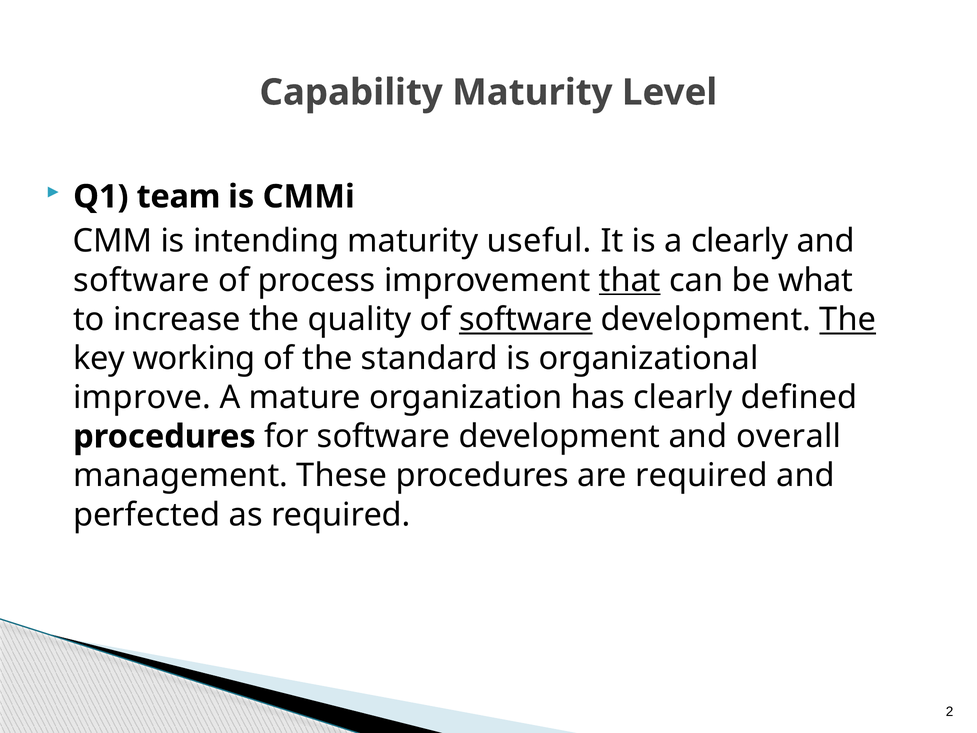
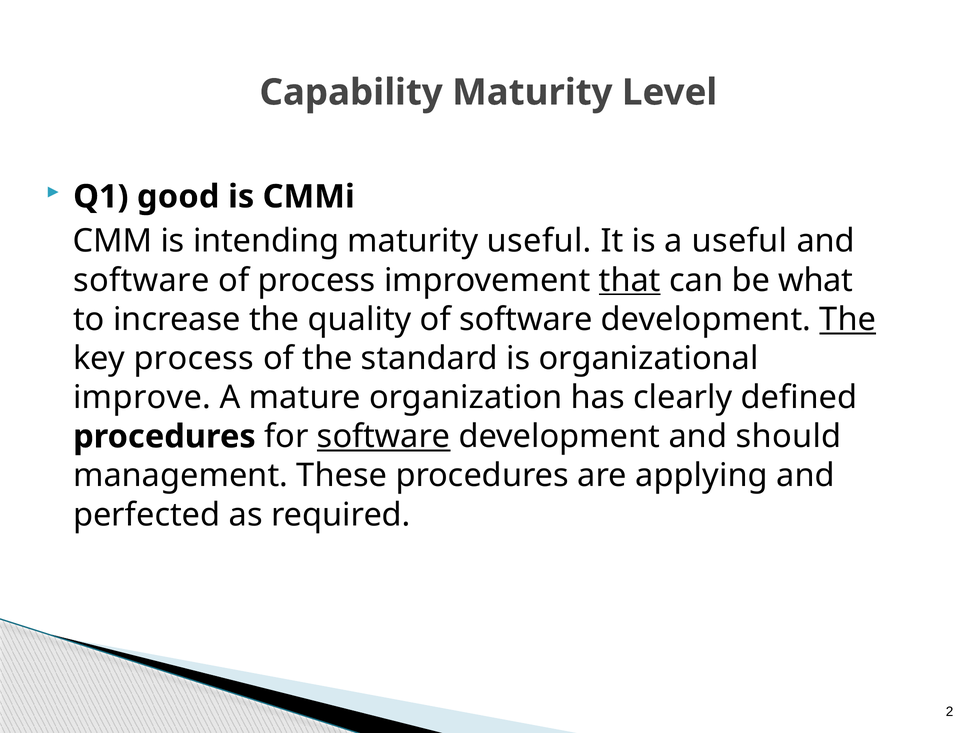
team: team -> good
a clearly: clearly -> useful
software at (526, 319) underline: present -> none
key working: working -> process
software at (384, 436) underline: none -> present
overall: overall -> should
are required: required -> applying
